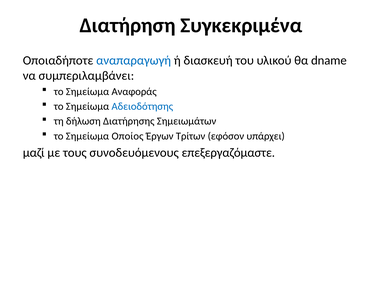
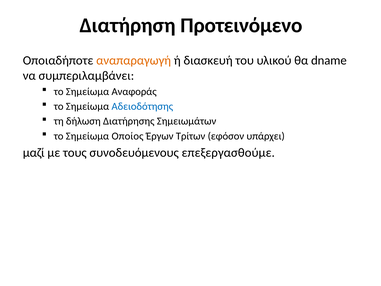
Συγκεκριμένα: Συγκεκριμένα -> Προτεινόμενο
αναπαραγωγή colour: blue -> orange
επεξεργαζόμαστε: επεξεργαζόμαστε -> επεξεργασθούμε
